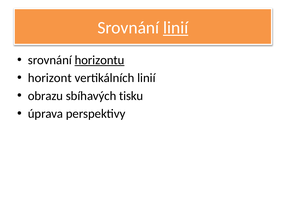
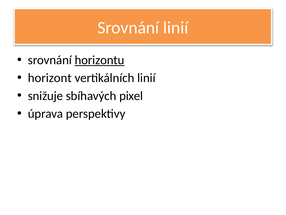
linií at (176, 28) underline: present -> none
obrazu: obrazu -> snižuje
tisku: tisku -> pixel
